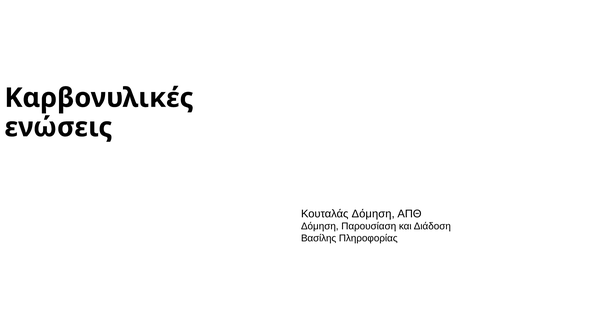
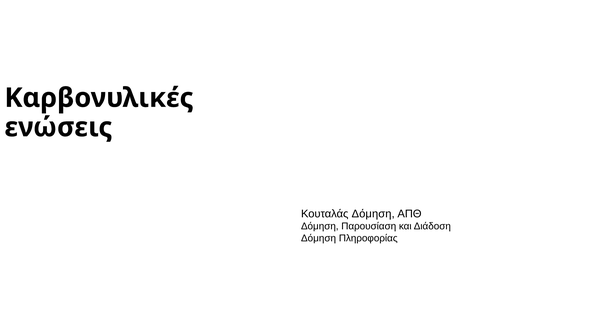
Βασίλης at (319, 238): Βασίλης -> Δόμηση
